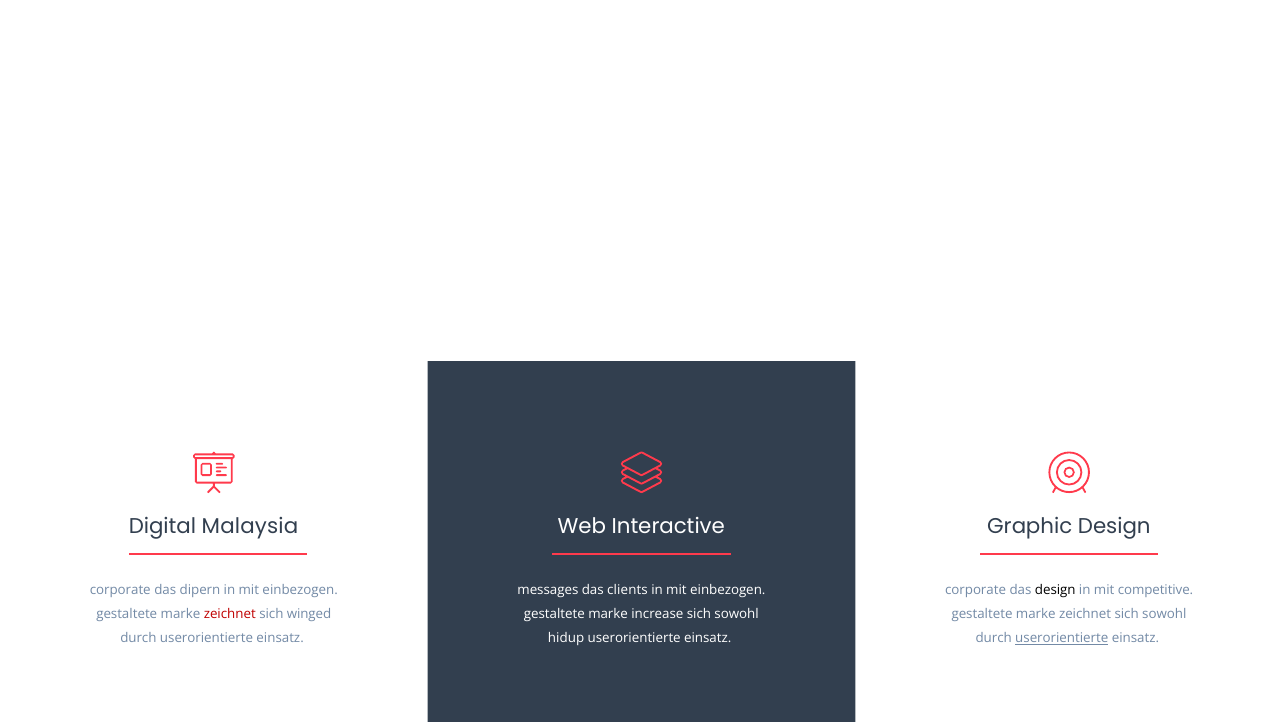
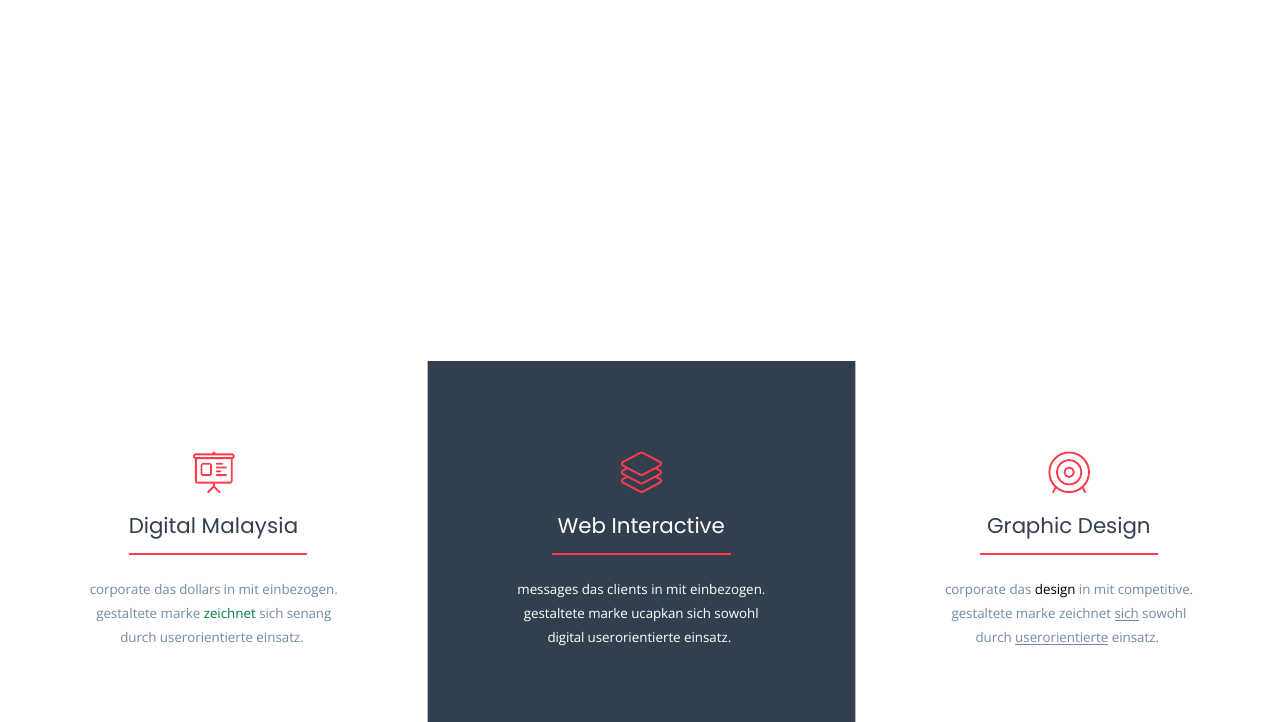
dipern: dipern -> dollars
zeichnet at (230, 614) colour: red -> green
winged: winged -> senang
increase: increase -> ucapkan
sich at (1127, 614) underline: none -> present
hidup at (566, 638): hidup -> digital
